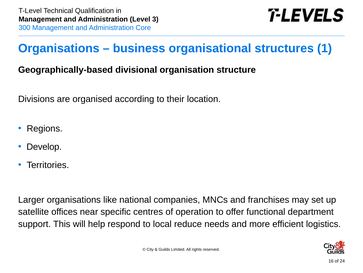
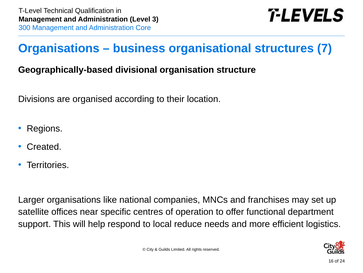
1: 1 -> 7
Develop: Develop -> Created
